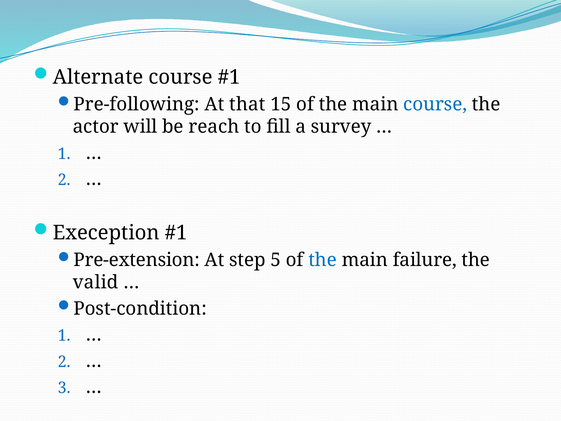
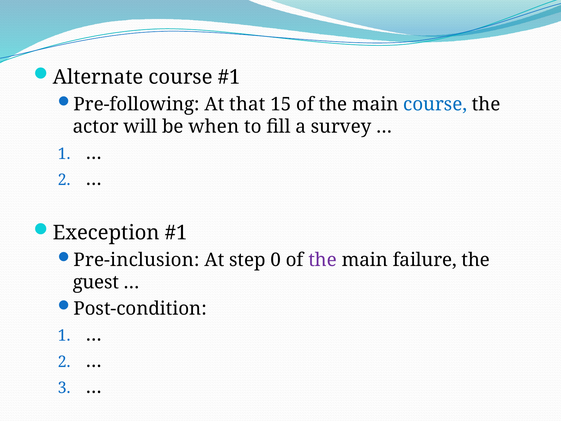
reach: reach -> when
Pre-extension: Pre-extension -> Pre-inclusion
5: 5 -> 0
the at (323, 260) colour: blue -> purple
valid: valid -> guest
